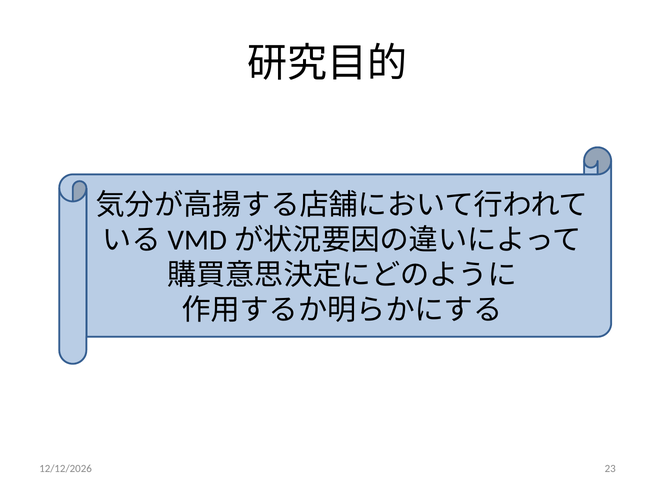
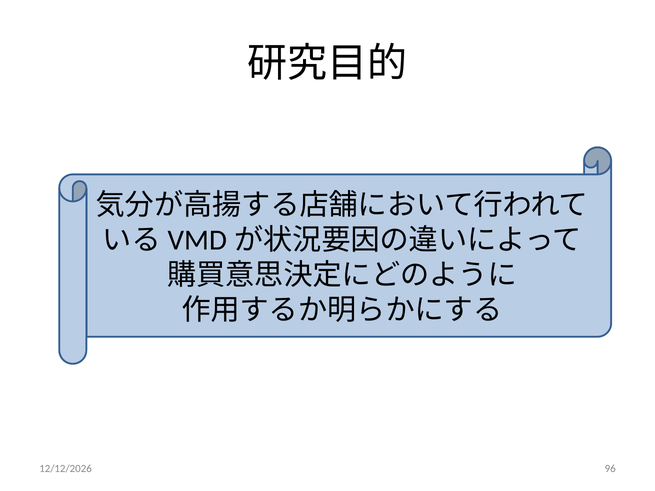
23: 23 -> 96
